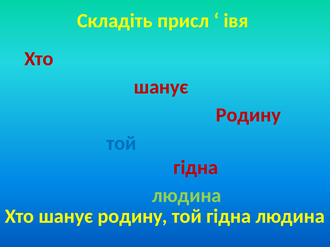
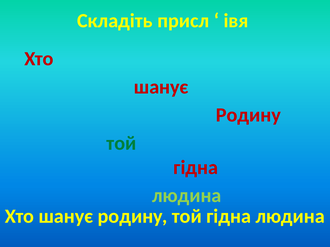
той at (121, 144) colour: blue -> green
